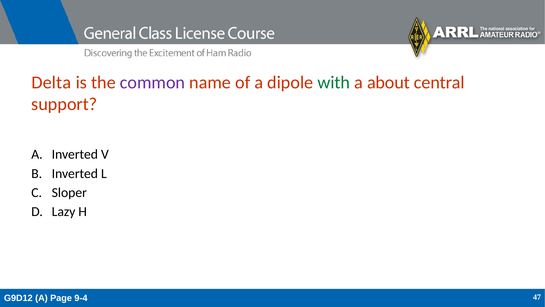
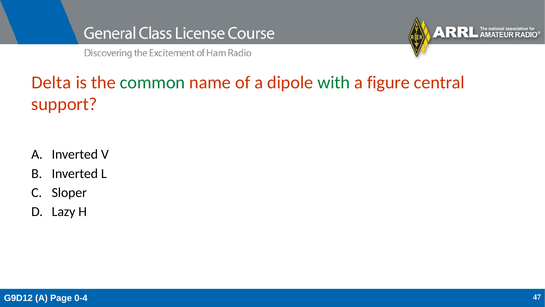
common colour: purple -> green
about: about -> figure
9-4: 9-4 -> 0-4
